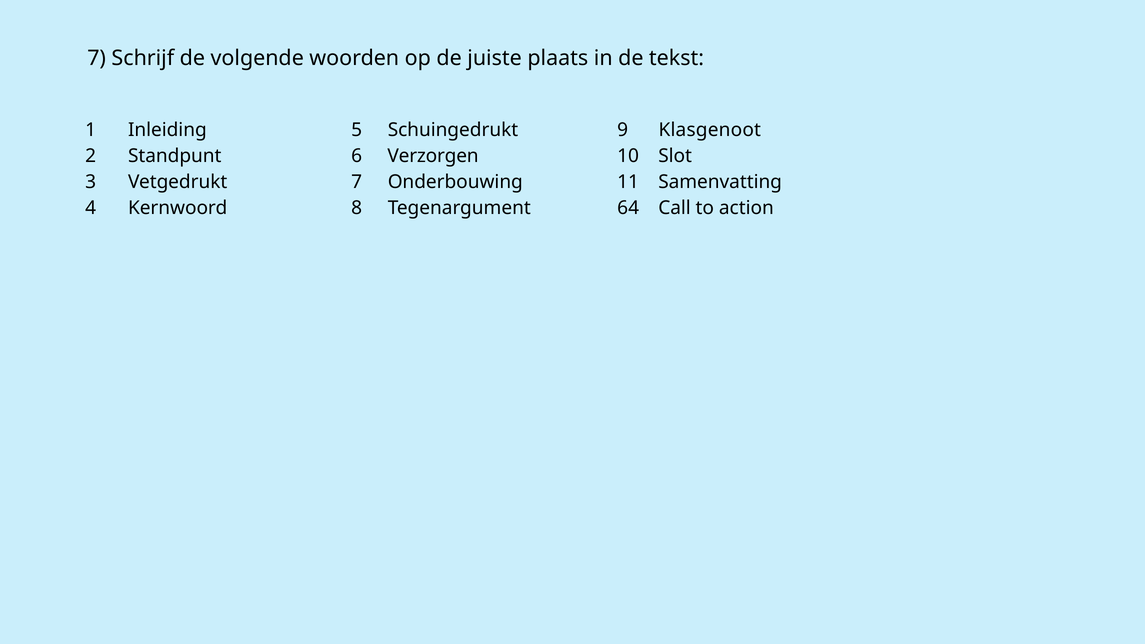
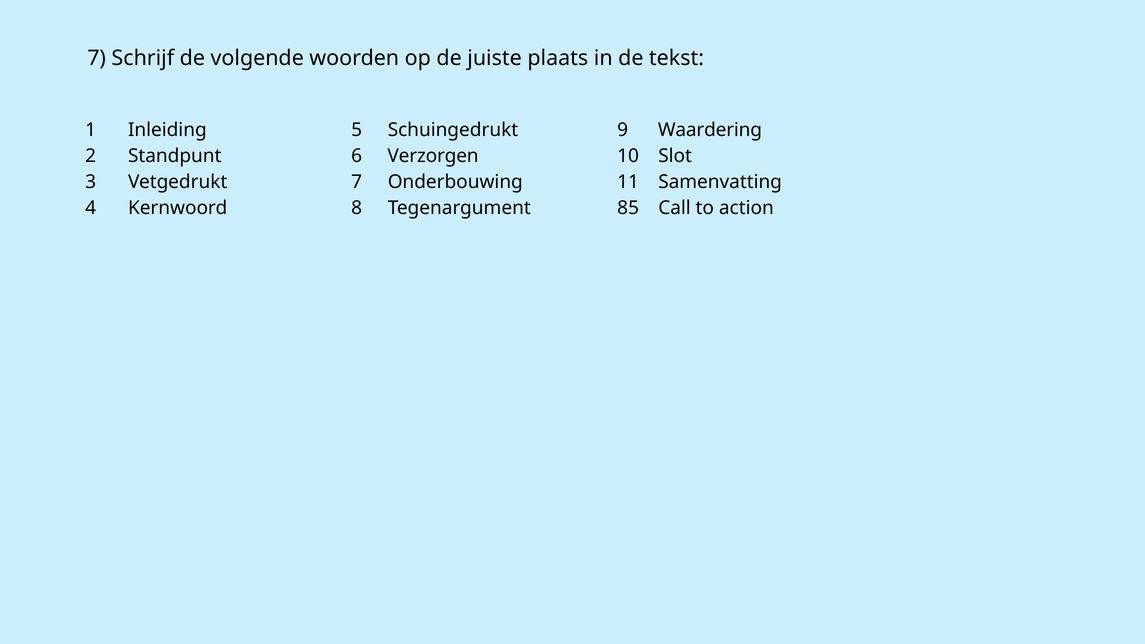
Klasgenoot: Klasgenoot -> Waardering
64: 64 -> 85
